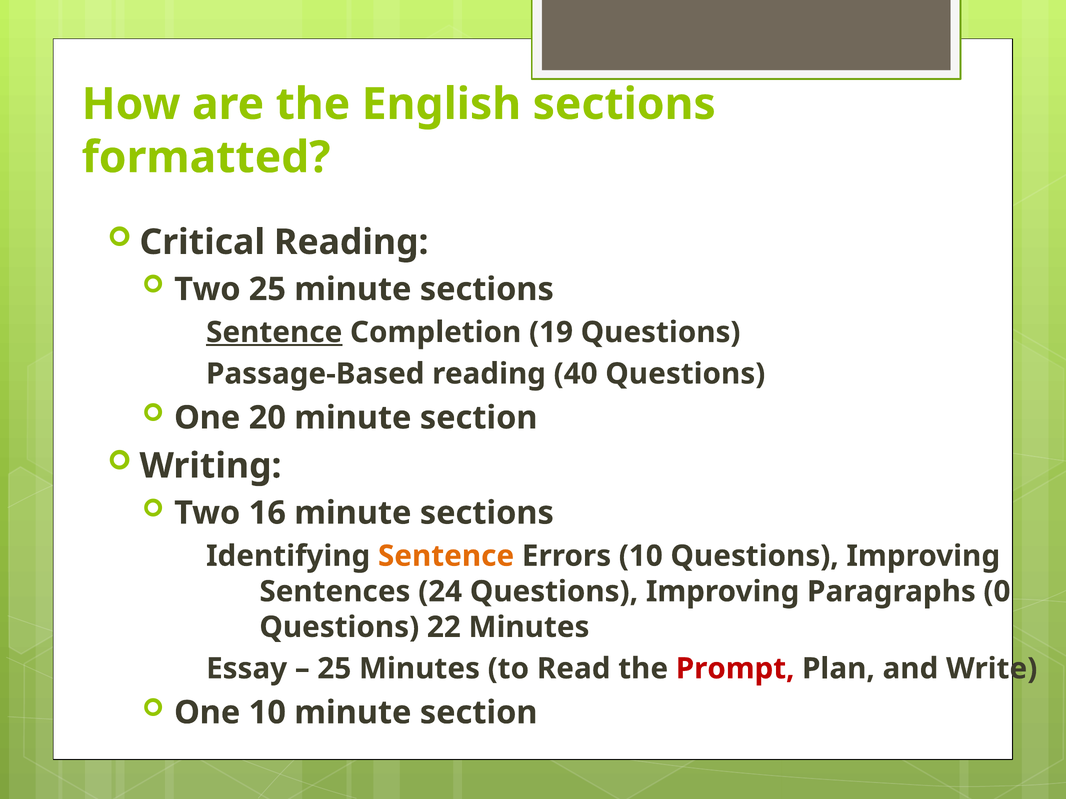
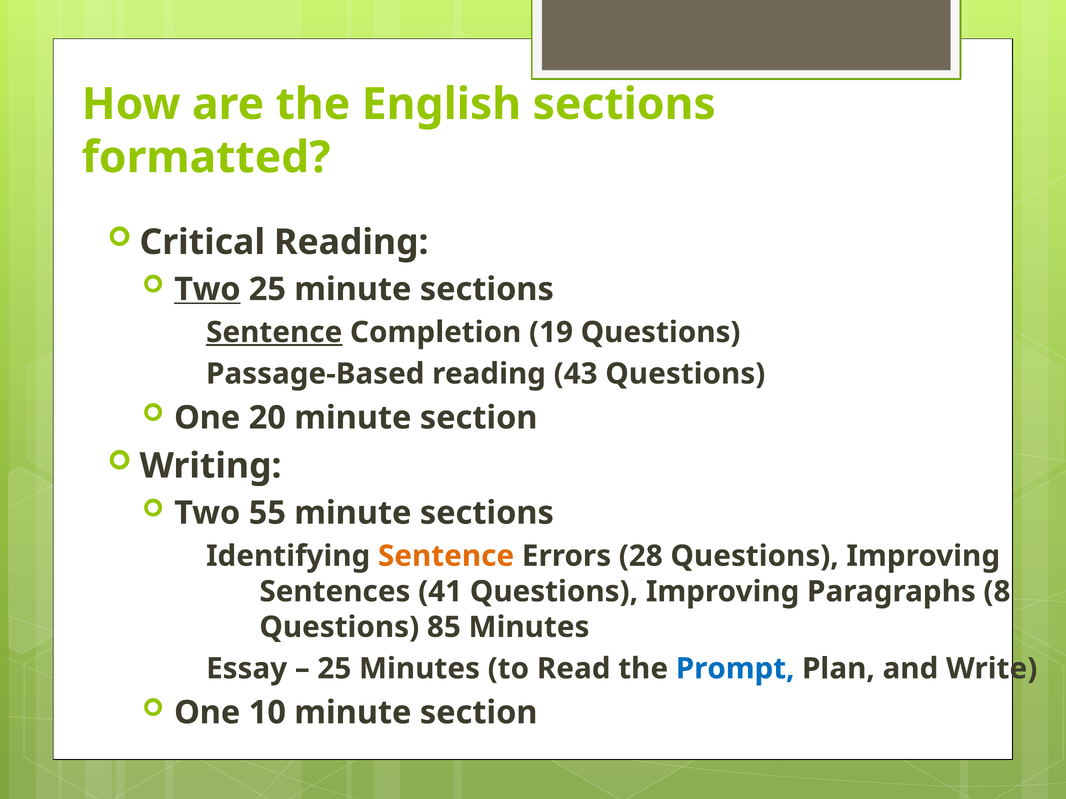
Two at (207, 289) underline: none -> present
40: 40 -> 43
16: 16 -> 55
Errors 10: 10 -> 28
24: 24 -> 41
0: 0 -> 8
22: 22 -> 85
Prompt colour: red -> blue
